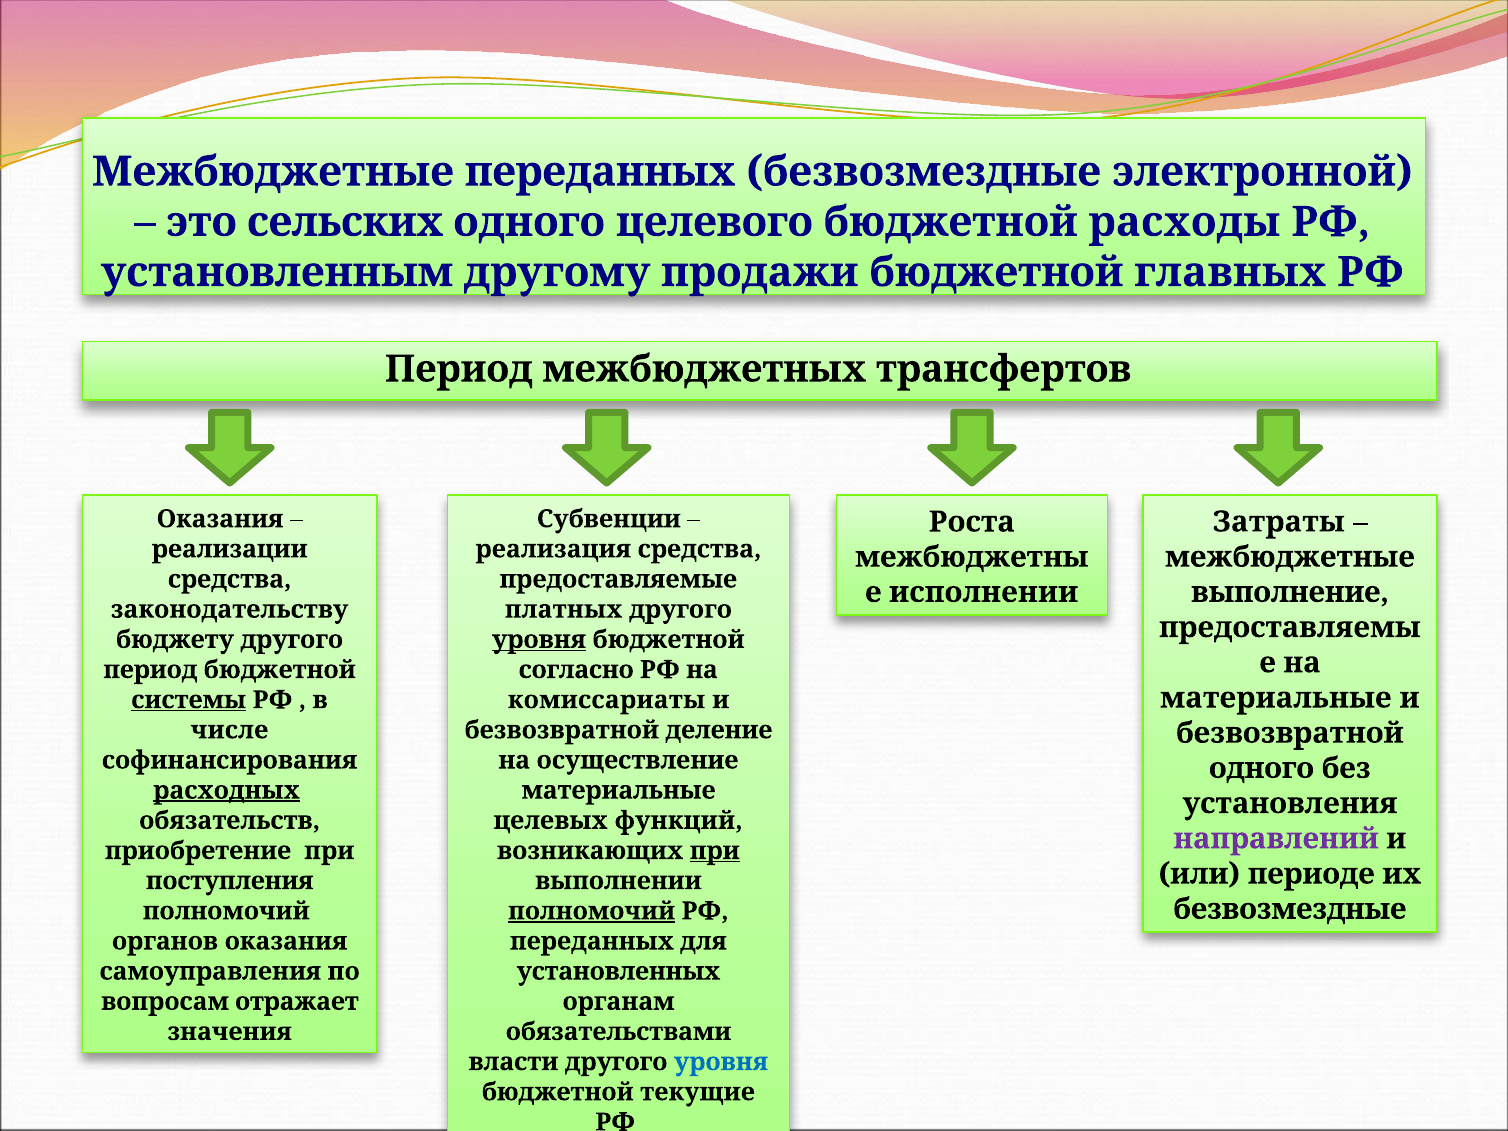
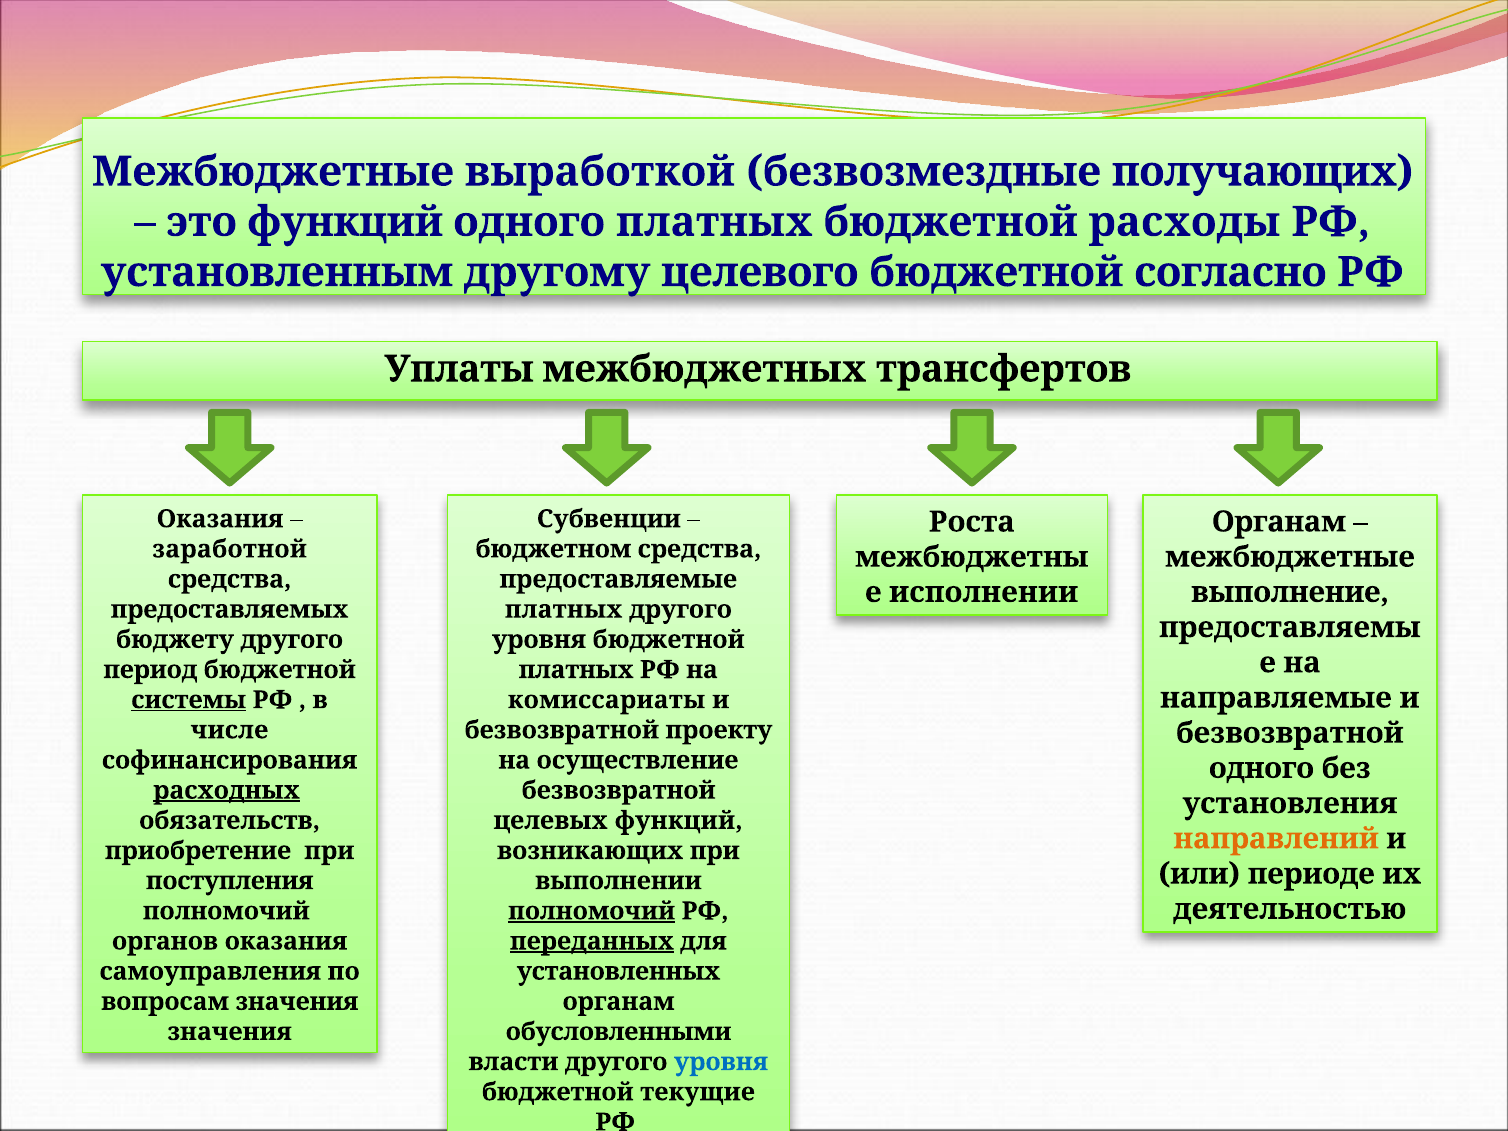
Межбюджетные переданных: переданных -> выработкой
электронной: электронной -> получающих
это сельских: сельских -> функций
одного целевого: целевого -> платных
продажи: продажи -> целевого
главных: главных -> согласно
Период at (459, 369): Период -> Уплаты
Затраты at (1279, 522): Затраты -> Органам
реализации: реализации -> заработной
реализация: реализация -> бюджетном
законодательству: законодательству -> предоставляемых
уровня at (539, 640) underline: present -> none
согласно at (576, 670): согласно -> платных
материальные at (1276, 698): материальные -> направляемые
деление: деление -> проекту
материальные at (619, 790): материальные -> безвозвратной
направлений colour: purple -> orange
при at (715, 851) underline: present -> none
безвозмездные at (1290, 909): безвозмездные -> деятельностью
переданных at (592, 941) underline: none -> present
вопросам отражает: отражает -> значения
обязательствами: обязательствами -> обусловленными
